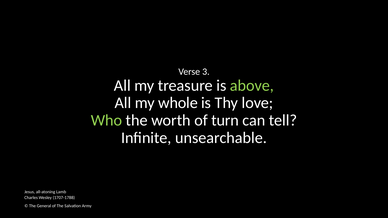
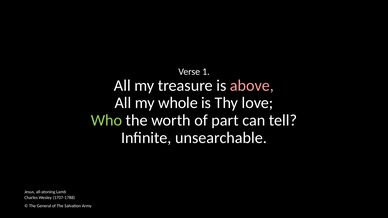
3: 3 -> 1
above colour: light green -> pink
turn: turn -> part
